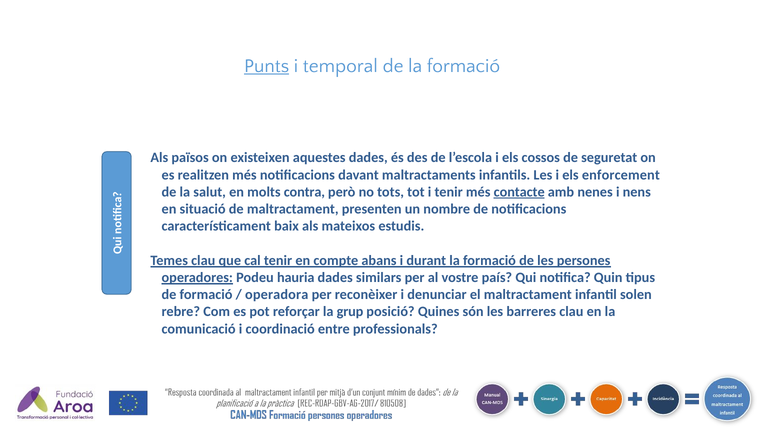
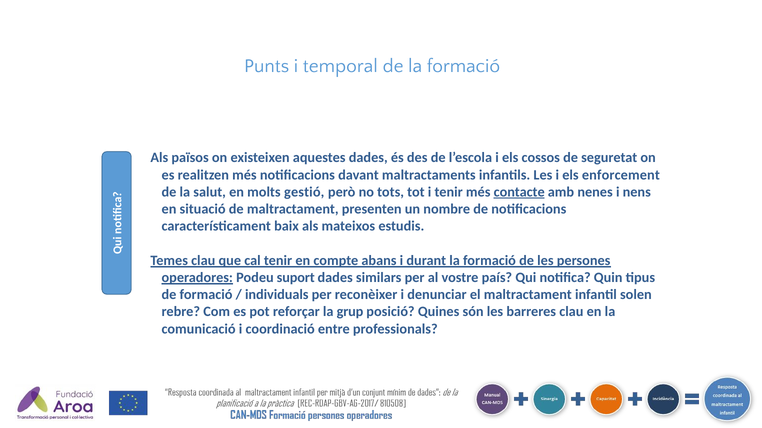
Punts underline: present -> none
contra: contra -> gestió
hauria: hauria -> suport
operadora: operadora -> individuals
